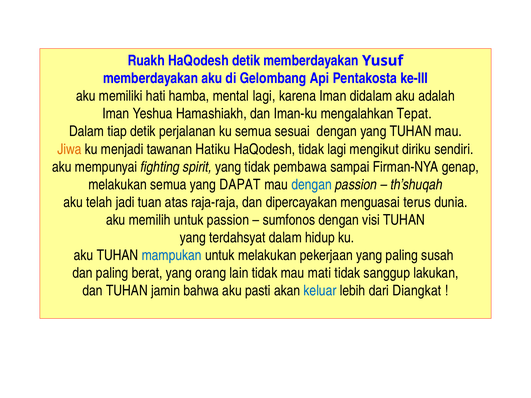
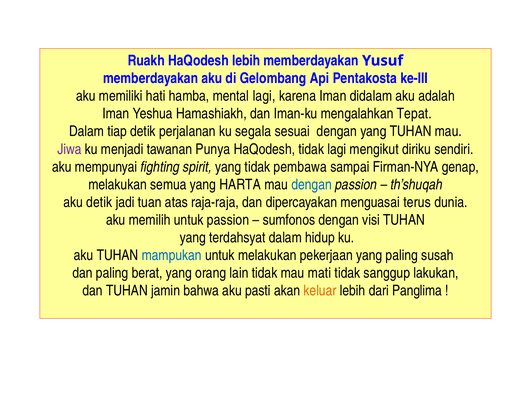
HaQodesh detik: detik -> lebih
ku semua: semua -> segala
Jiwa colour: orange -> purple
Hatiku: Hatiku -> Punya
DAPAT: DAPAT -> HARTA
aku telah: telah -> detik
keluar colour: blue -> orange
Diangkat: Diangkat -> Panglima
